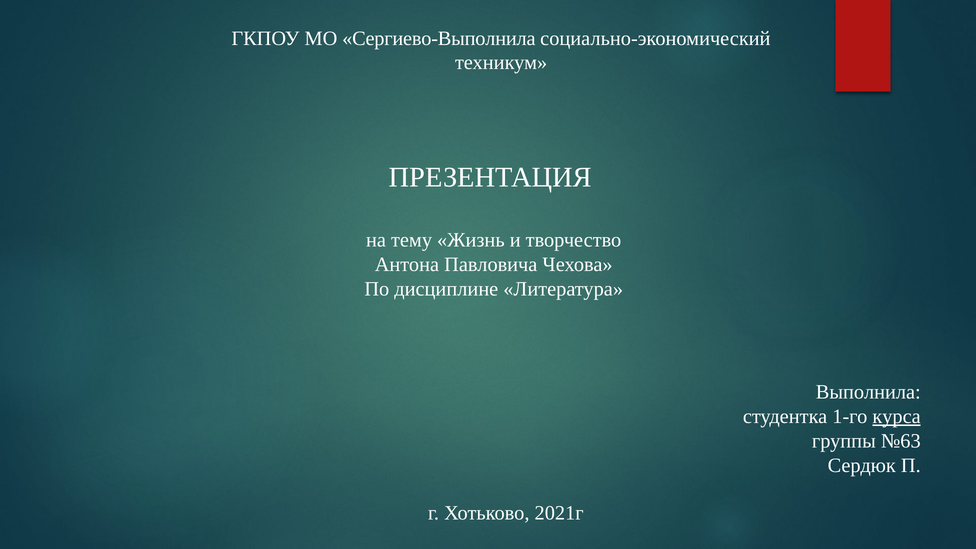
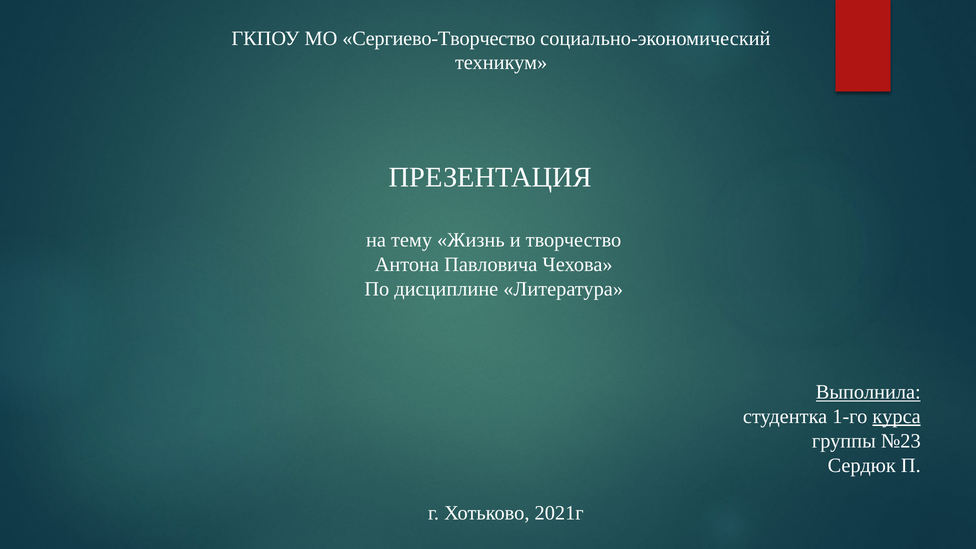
Сергиево-Выполнила: Сергиево-Выполнила -> Сергиево-Творчество
Выполнила underline: none -> present
№63: №63 -> №23
